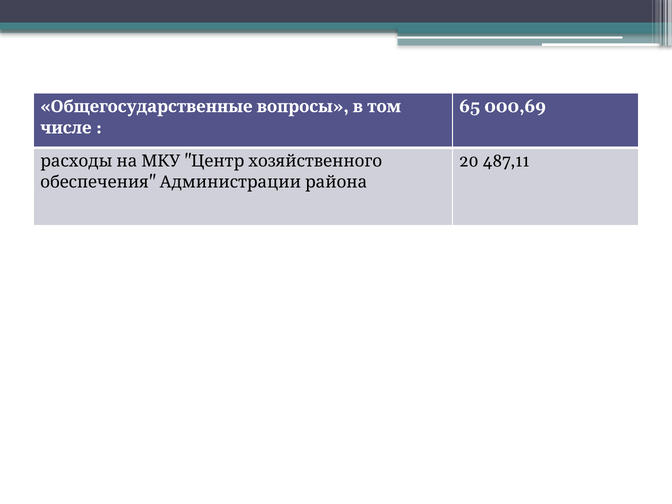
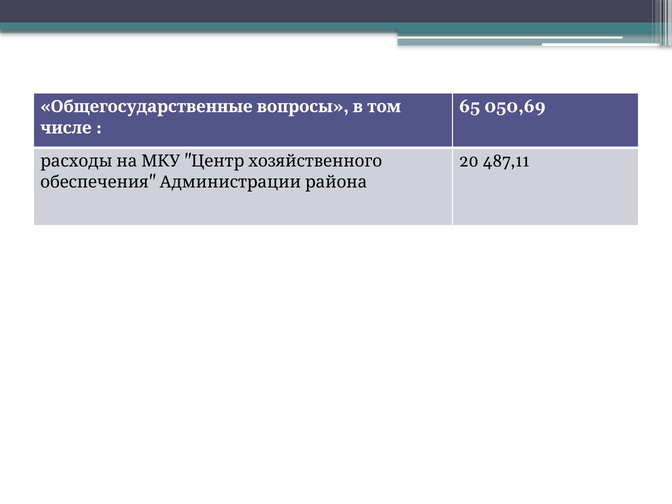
000,69: 000,69 -> 050,69
